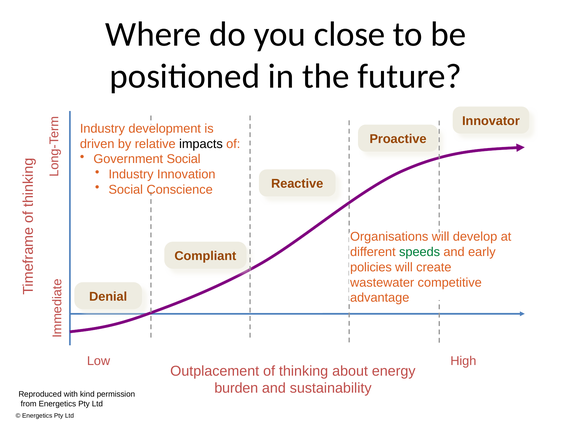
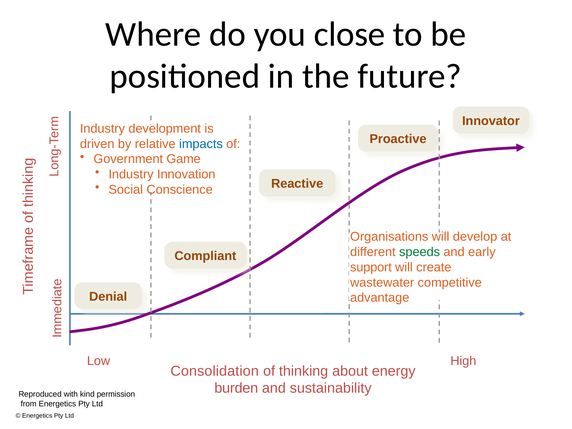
impacts colour: black -> blue
Government Social: Social -> Game
policies: policies -> support
Outplacement: Outplacement -> Consolidation
